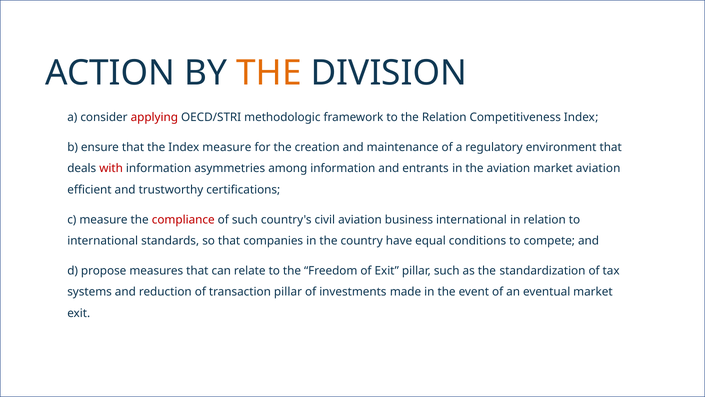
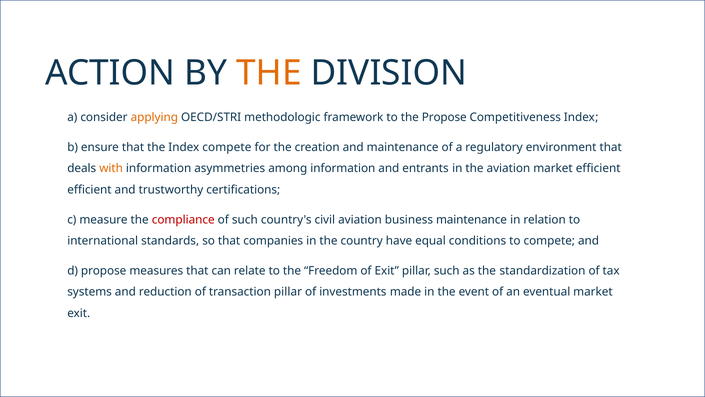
applying colour: red -> orange
the Relation: Relation -> Propose
Index measure: measure -> compete
with colour: red -> orange
market aviation: aviation -> efficient
business international: international -> maintenance
